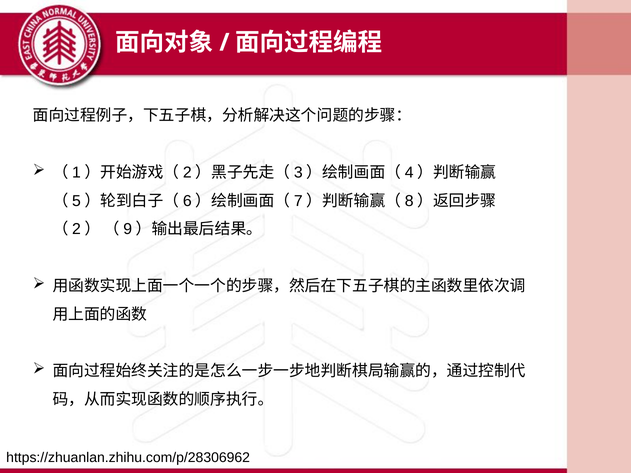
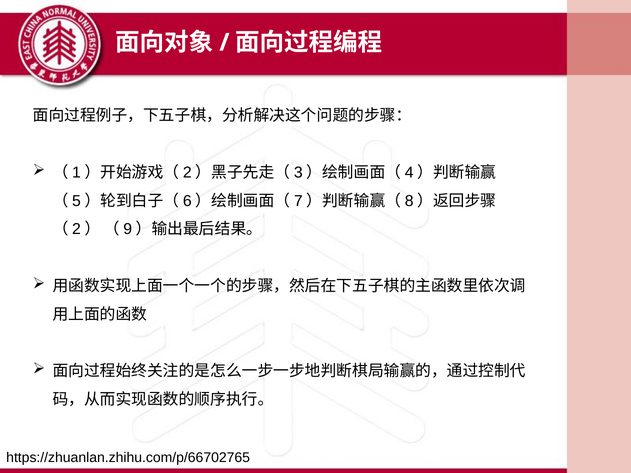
https://zhuanlan.zhihu.com/p/28306962: https://zhuanlan.zhihu.com/p/28306962 -> https://zhuanlan.zhihu.com/p/66702765
